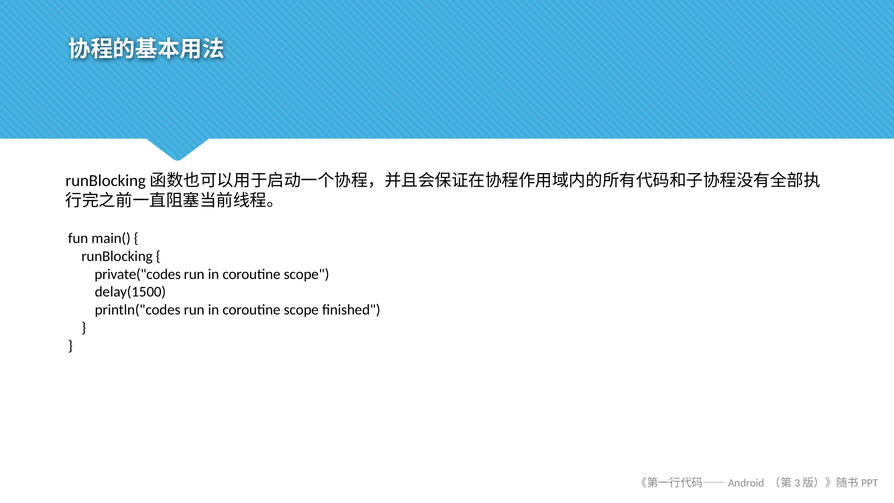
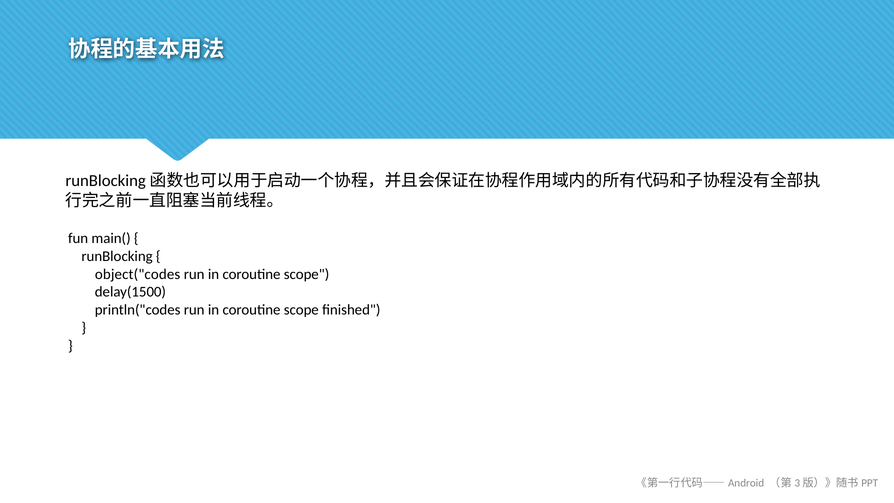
private("codes: private("codes -> object("codes
